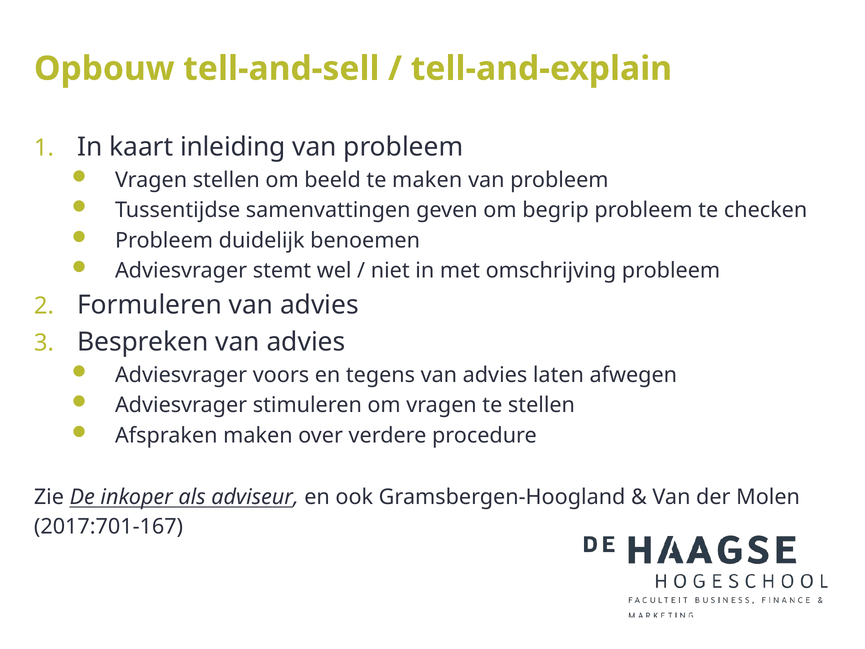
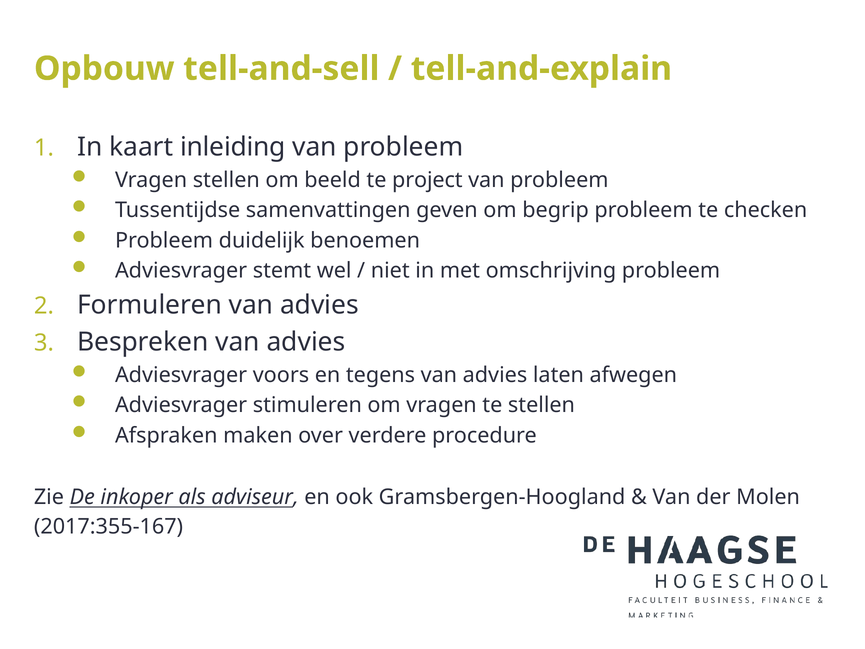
te maken: maken -> project
2017:701-167: 2017:701-167 -> 2017:355-167
